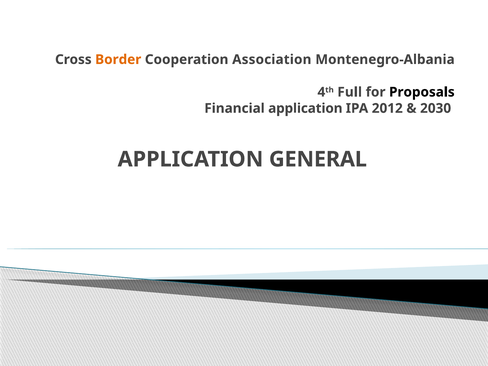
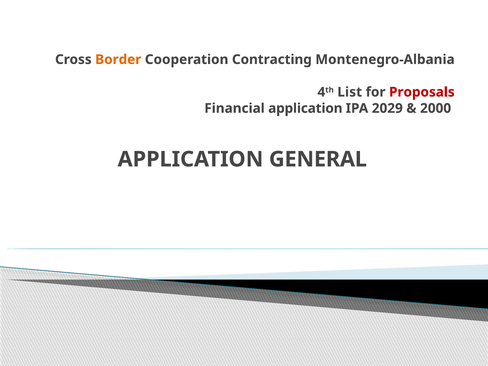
Association: Association -> Contracting
Full: Full -> List
Proposals colour: black -> red
2012: 2012 -> 2029
2030: 2030 -> 2000
